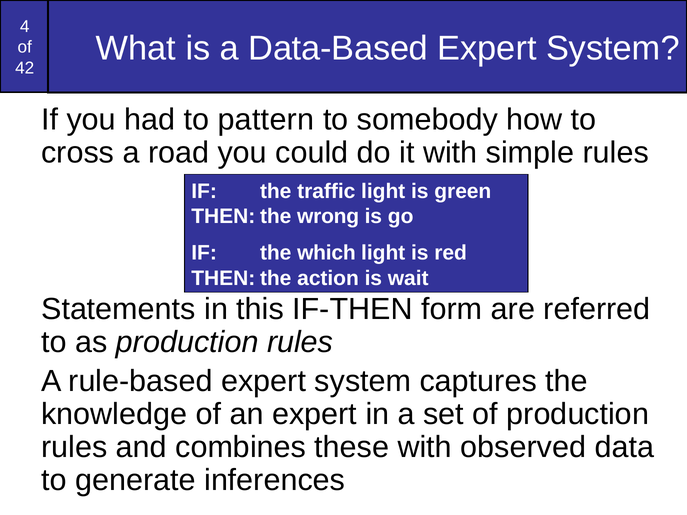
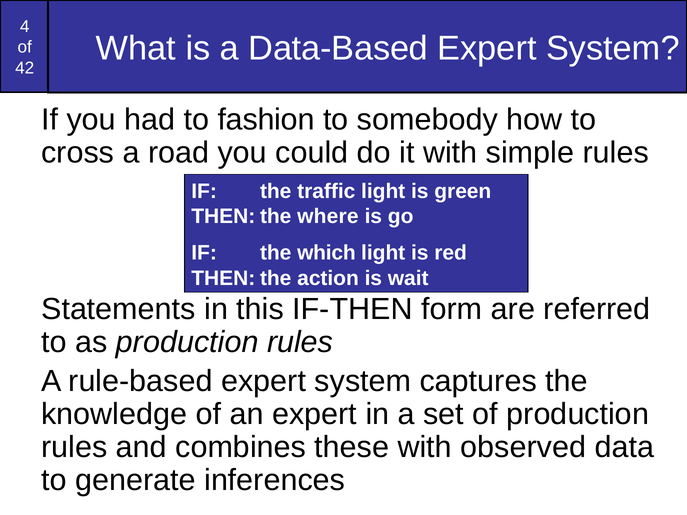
pattern: pattern -> fashion
wrong: wrong -> where
